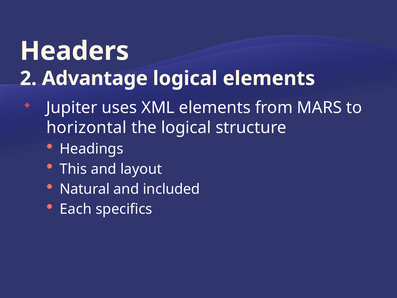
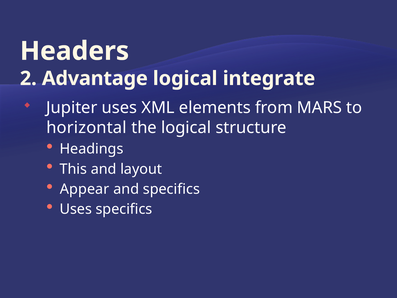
logical elements: elements -> integrate
Natural: Natural -> Appear
and included: included -> specifics
Each at (76, 209): Each -> Uses
